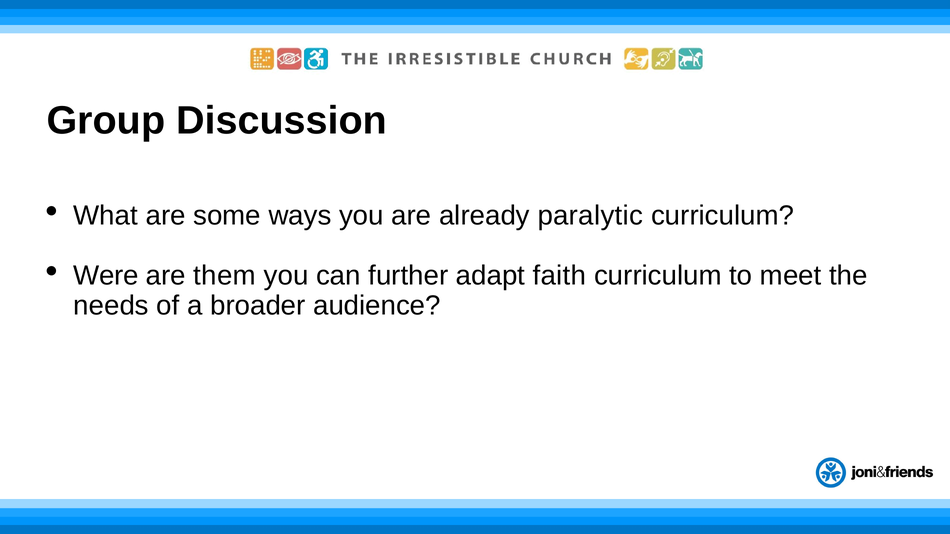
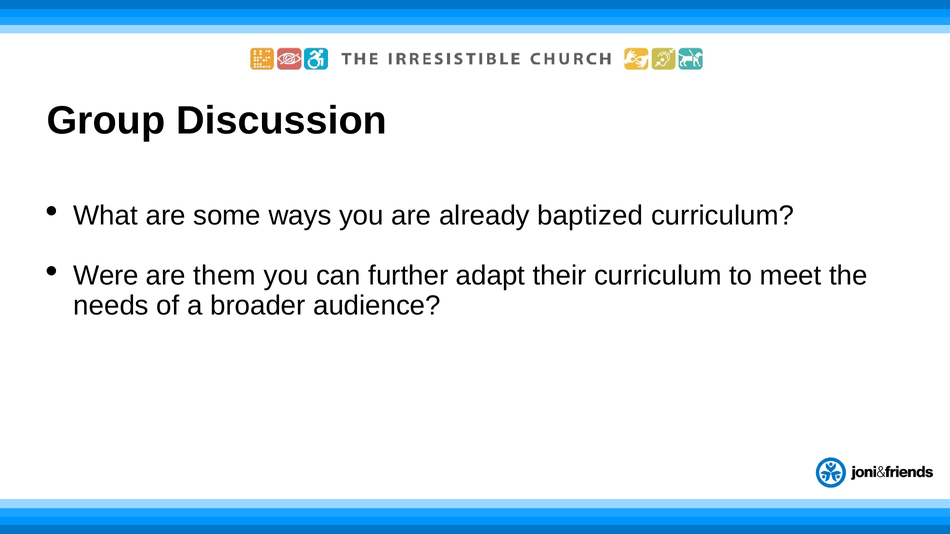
paralytic: paralytic -> baptized
faith: faith -> their
